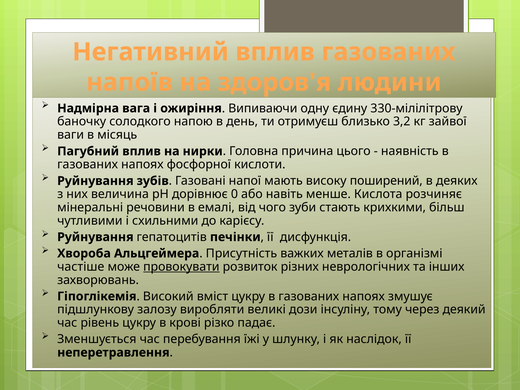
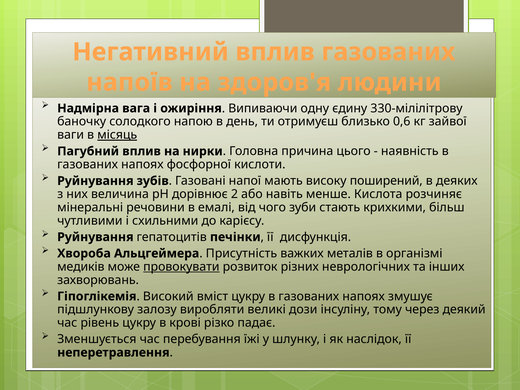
3,2: 3,2 -> 0,6
місяць underline: none -> present
0: 0 -> 2
частіше: частіше -> медиків
